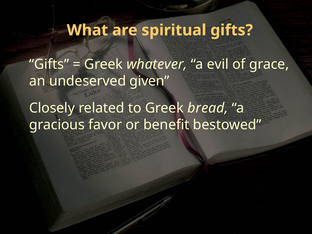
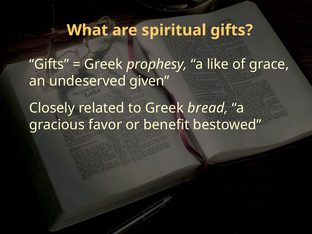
whatever: whatever -> prophesy
evil: evil -> like
